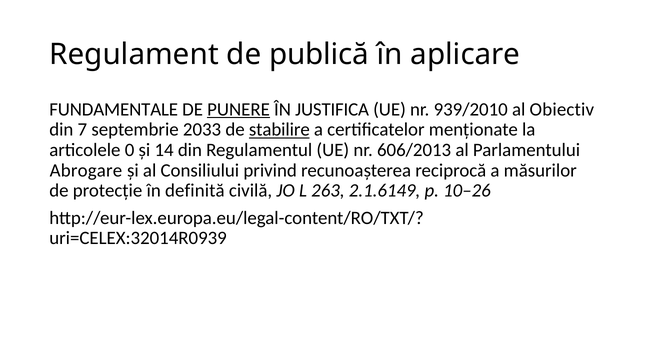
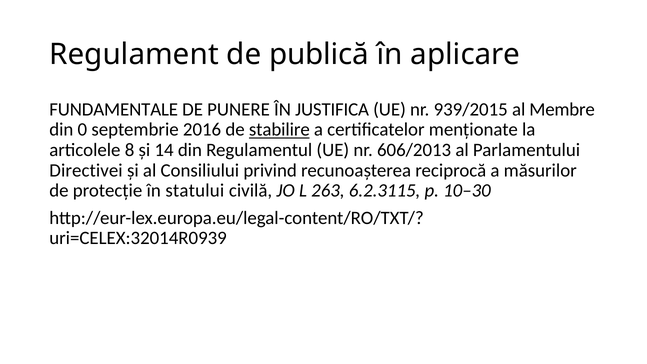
PUNERE underline: present -> none
939/2010: 939/2010 -> 939/2015
Obiectiv: Obiectiv -> Membre
7: 7 -> 0
2033: 2033 -> 2016
0: 0 -> 8
Abrogare: Abrogare -> Directivei
definită: definită -> statului
2.1.6149: 2.1.6149 -> 6.2.3115
10–26: 10–26 -> 10–30
